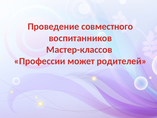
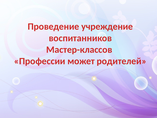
совместного: совместного -> учреждение
